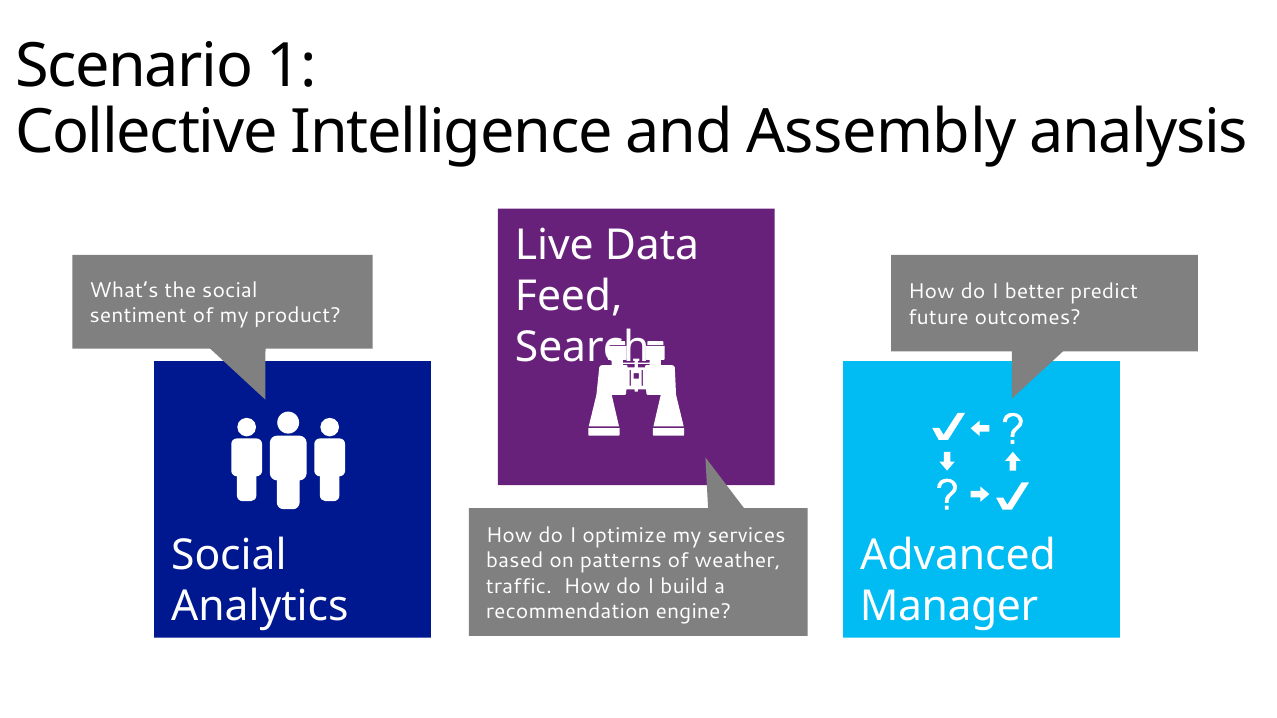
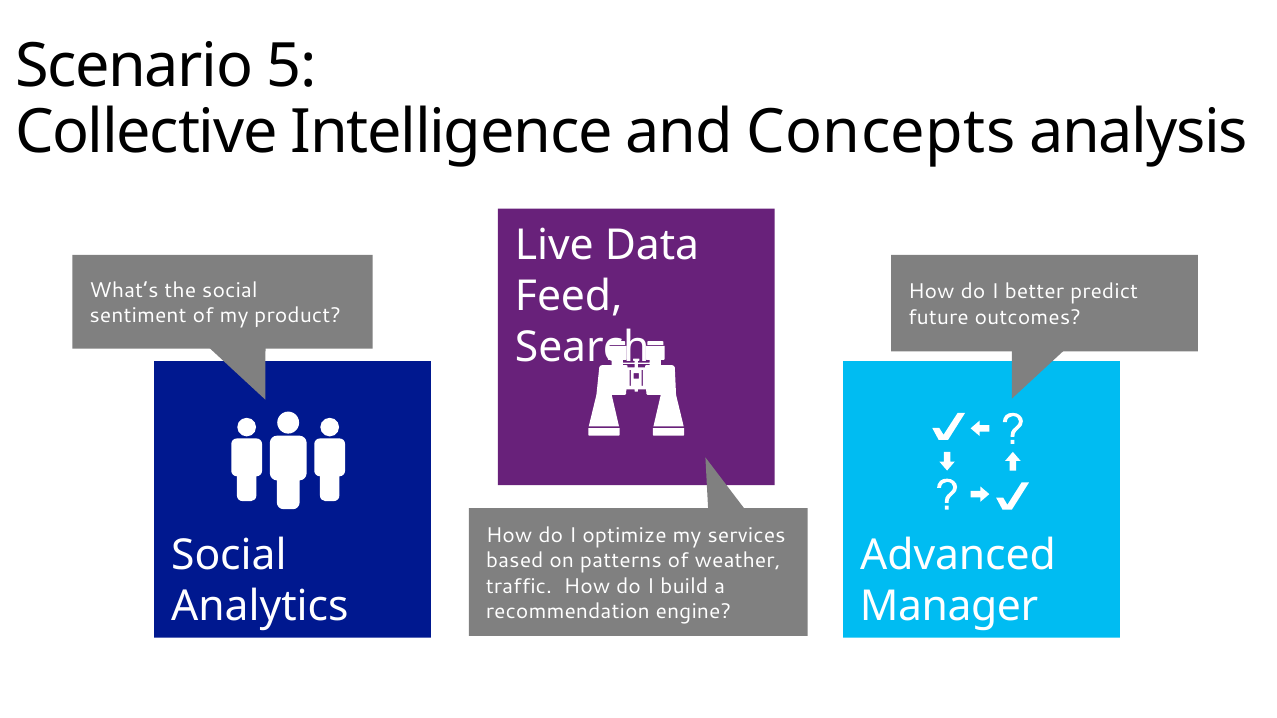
1: 1 -> 5
Assembly: Assembly -> Concepts
